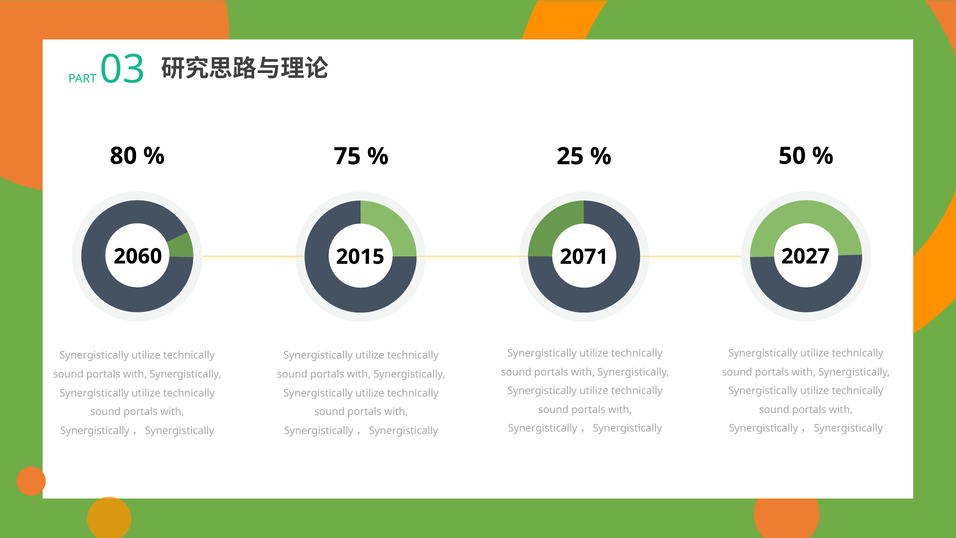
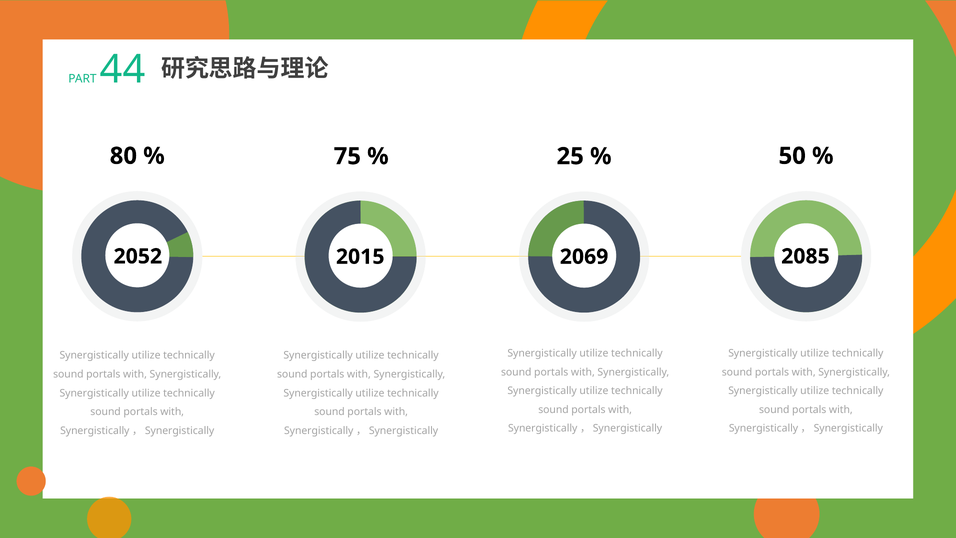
03: 03 -> 44
2060: 2060 -> 2052
2027: 2027 -> 2085
2071: 2071 -> 2069
